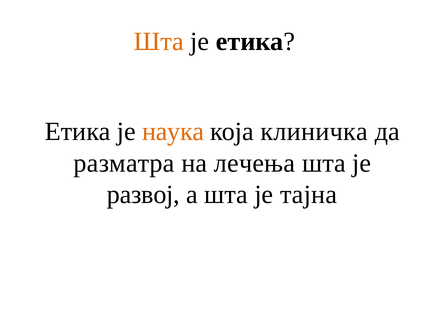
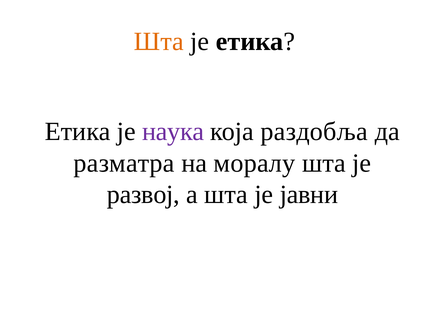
наука colour: orange -> purple
клиничка: клиничка -> раздобља
лечења: лечења -> мoрaлу
тајна: тајна -> јавни
